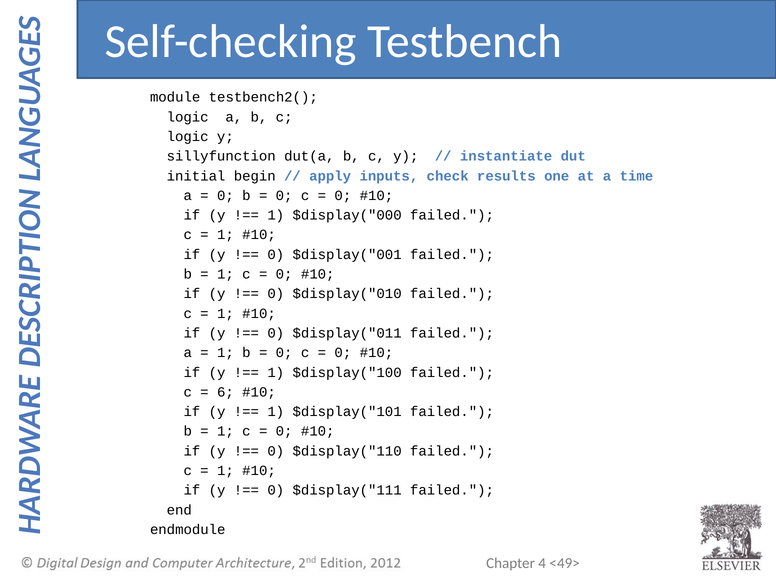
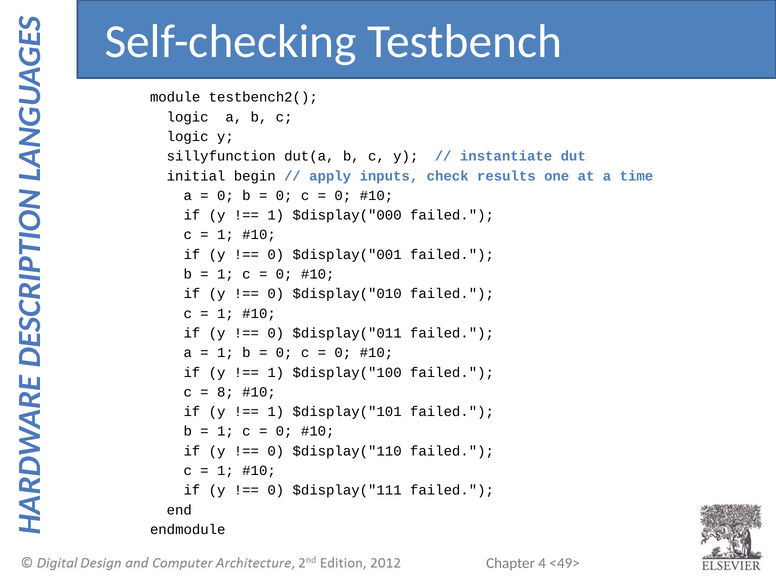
6: 6 -> 8
